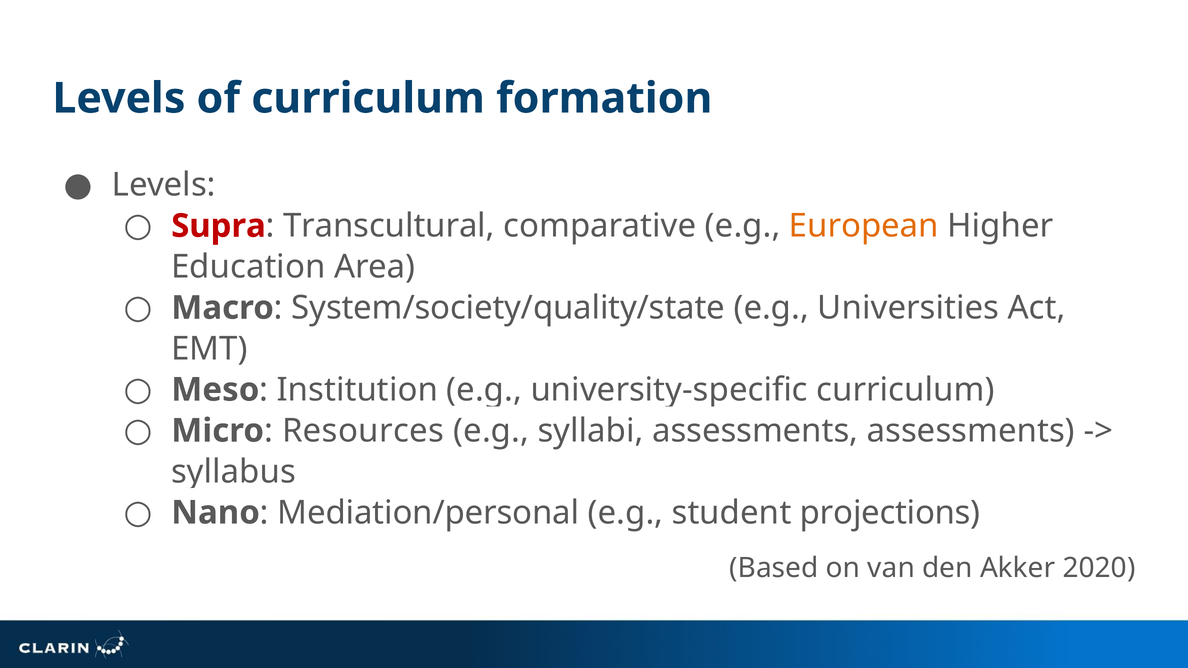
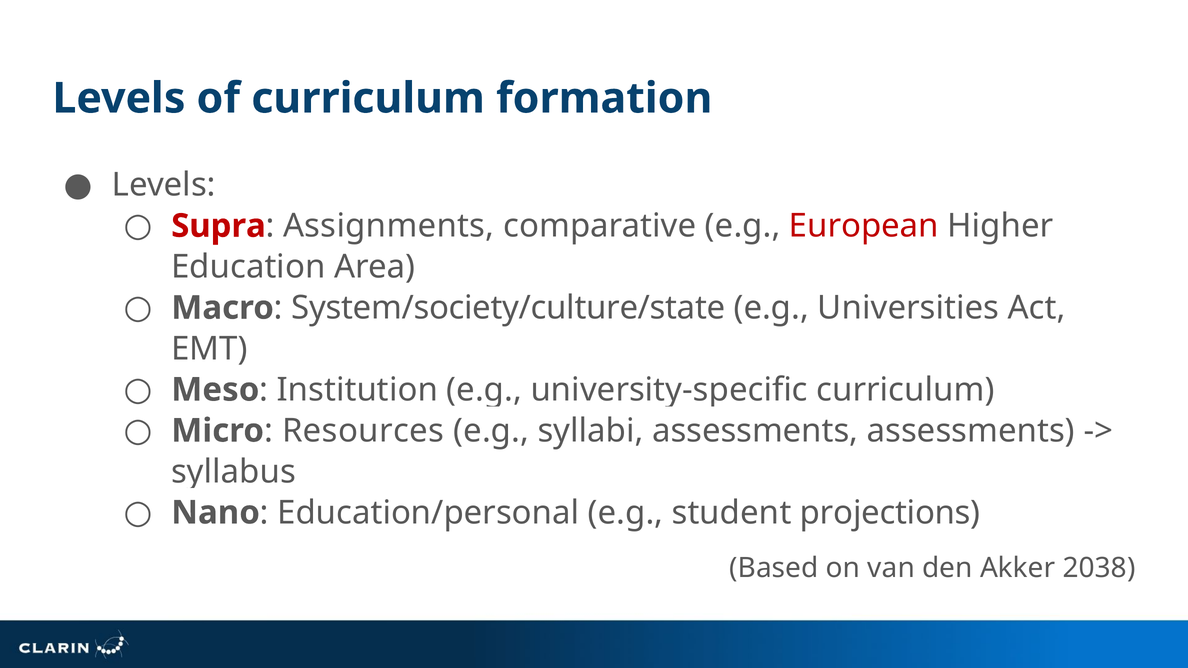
Transcultural: Transcultural -> Assignments
European colour: orange -> red
System/society/quality/state: System/society/quality/state -> System/society/culture/state
Mediation/personal: Mediation/personal -> Education/personal
2020: 2020 -> 2038
